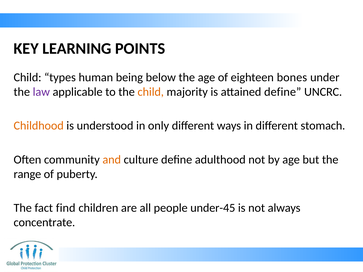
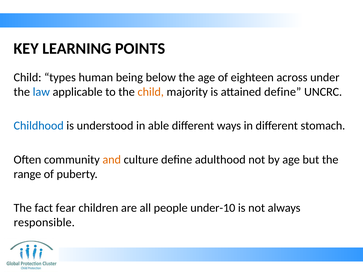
bones: bones -> across
law colour: purple -> blue
Childhood colour: orange -> blue
only: only -> able
find: find -> fear
under-45: under-45 -> under-10
concentrate: concentrate -> responsible
